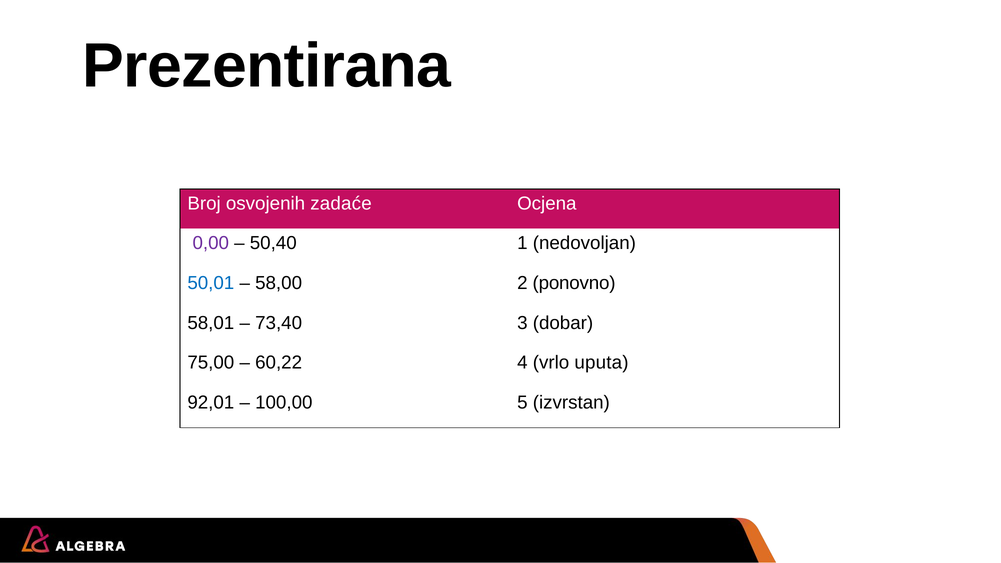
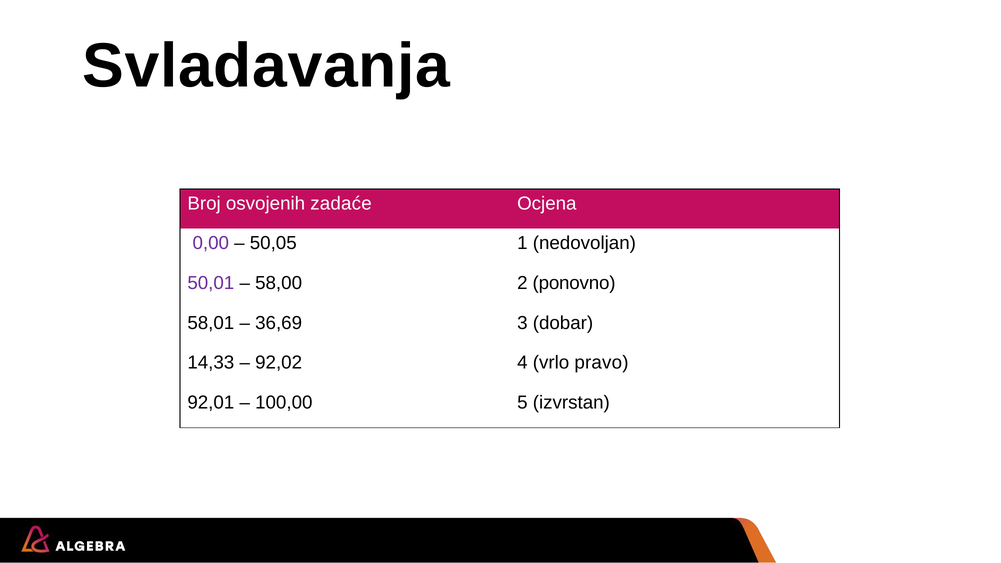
Prezentirana: Prezentirana -> Svladavanja
50,40: 50,40 -> 50,05
50,01 colour: blue -> purple
73,40: 73,40 -> 36,69
75,00: 75,00 -> 14,33
60,22: 60,22 -> 92,02
uputa: uputa -> pravo
